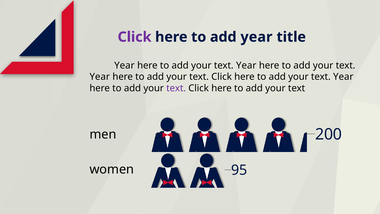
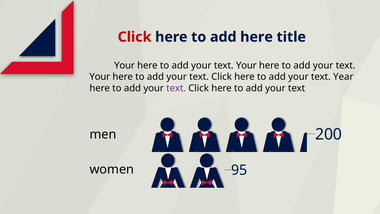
Click at (135, 37) colour: purple -> red
add year: year -> here
Year at (124, 65): Year -> Your
Year at (246, 65): Year -> Your
Year at (100, 77): Year -> Your
